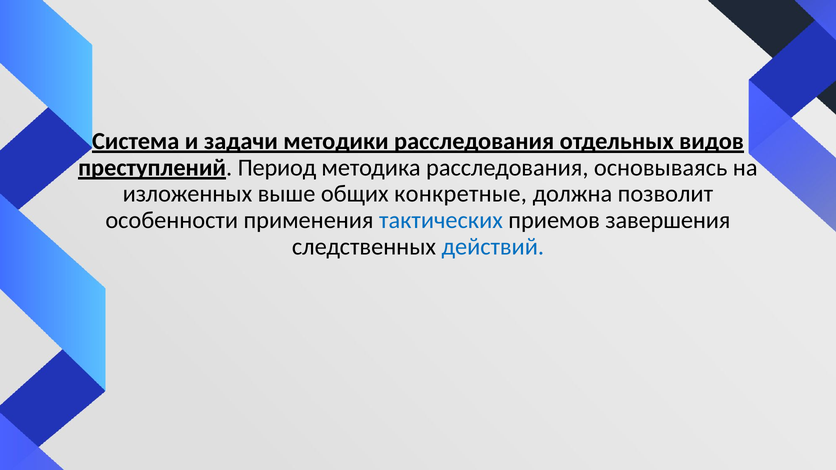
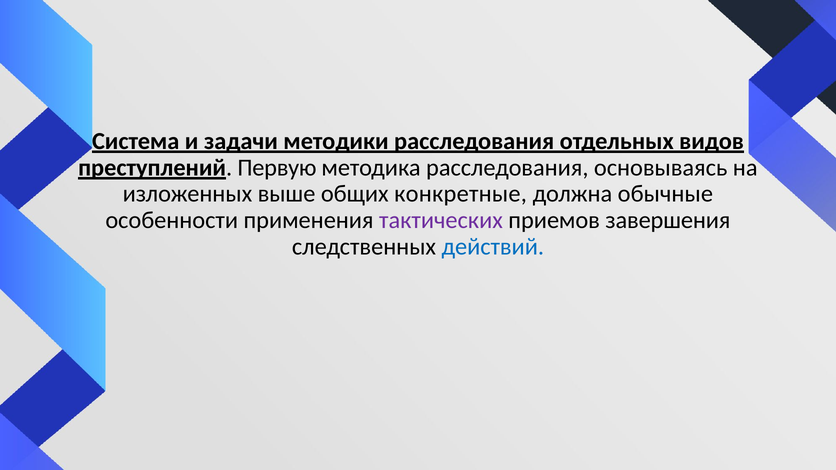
Период: Период -> Первую
позволит: позволит -> обычные
тактических colour: blue -> purple
